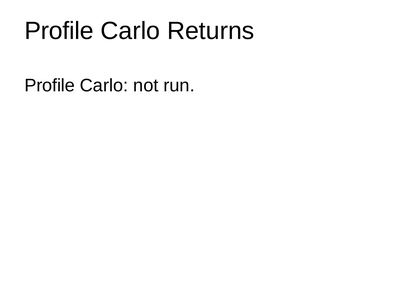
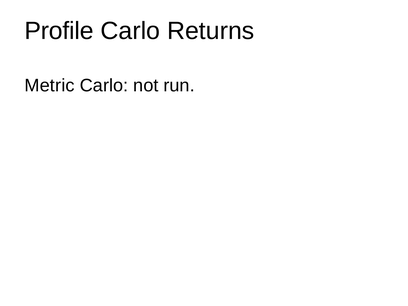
Profile at (50, 86): Profile -> Metric
